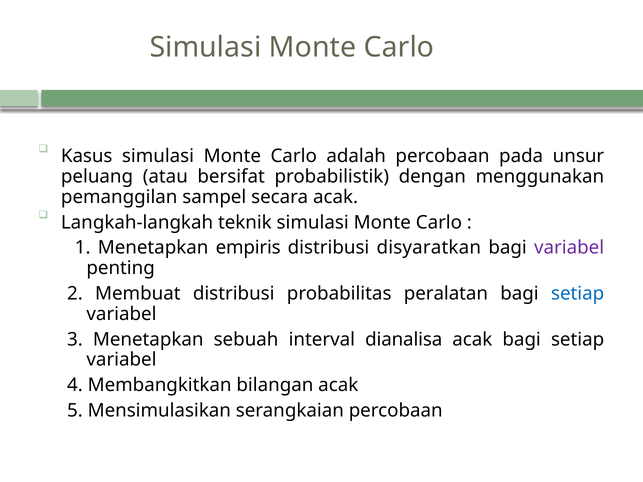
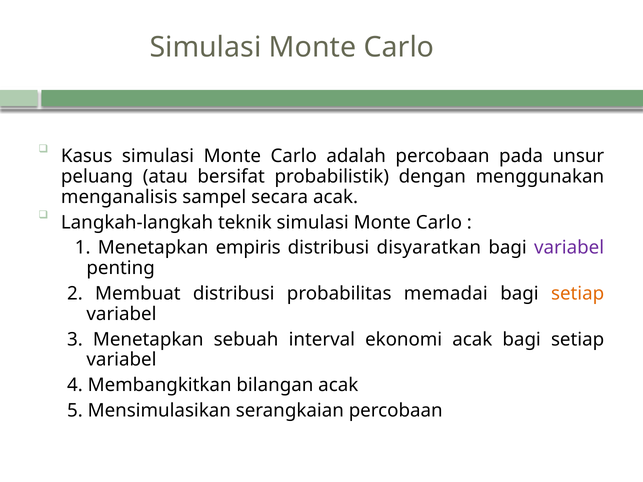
pemanggilan: pemanggilan -> menganalisis
peralatan: peralatan -> memadai
setiap at (578, 294) colour: blue -> orange
dianalisa: dianalisa -> ekonomi
